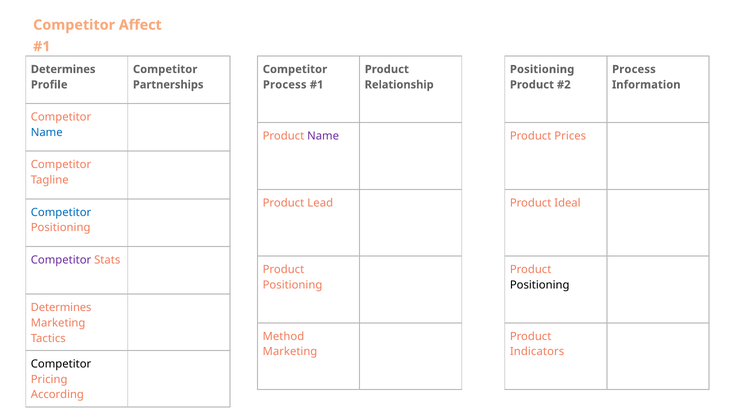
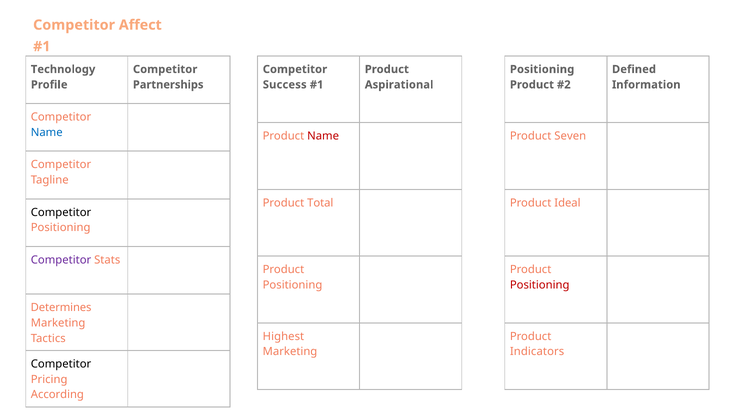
Determines at (63, 69): Determines -> Technology
Process at (634, 69): Process -> Defined
Process at (285, 85): Process -> Success
Relationship: Relationship -> Aspirational
Name at (323, 136) colour: purple -> red
Prices: Prices -> Seven
Lead: Lead -> Total
Competitor at (61, 212) colour: blue -> black
Positioning at (540, 285) colour: black -> red
Method: Method -> Highest
